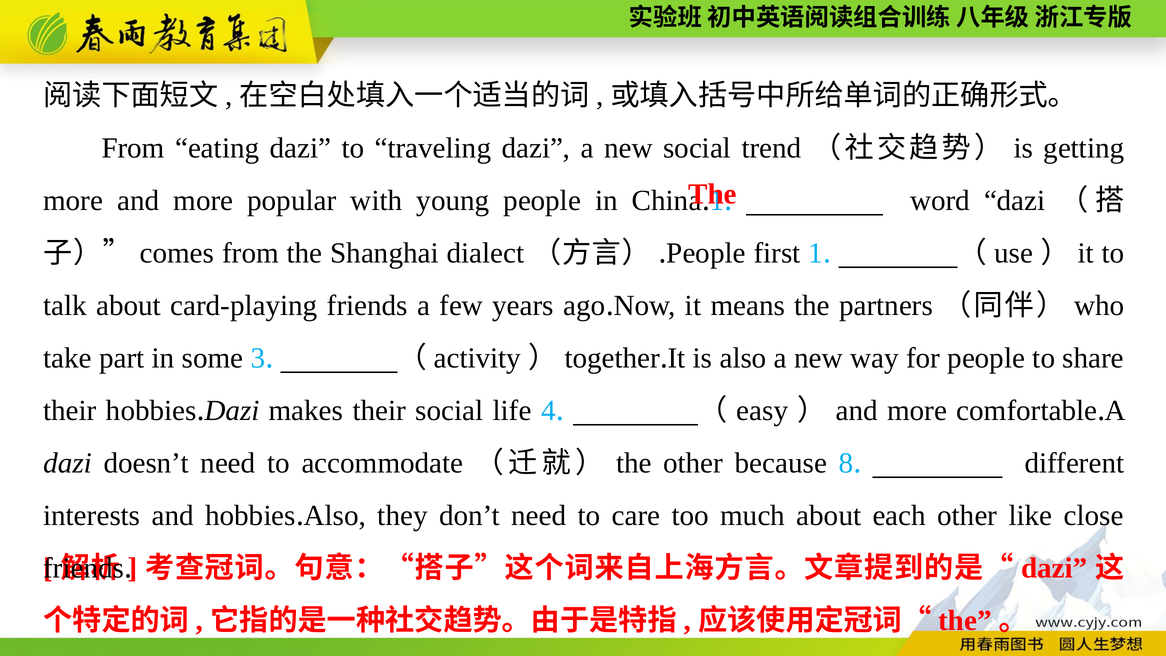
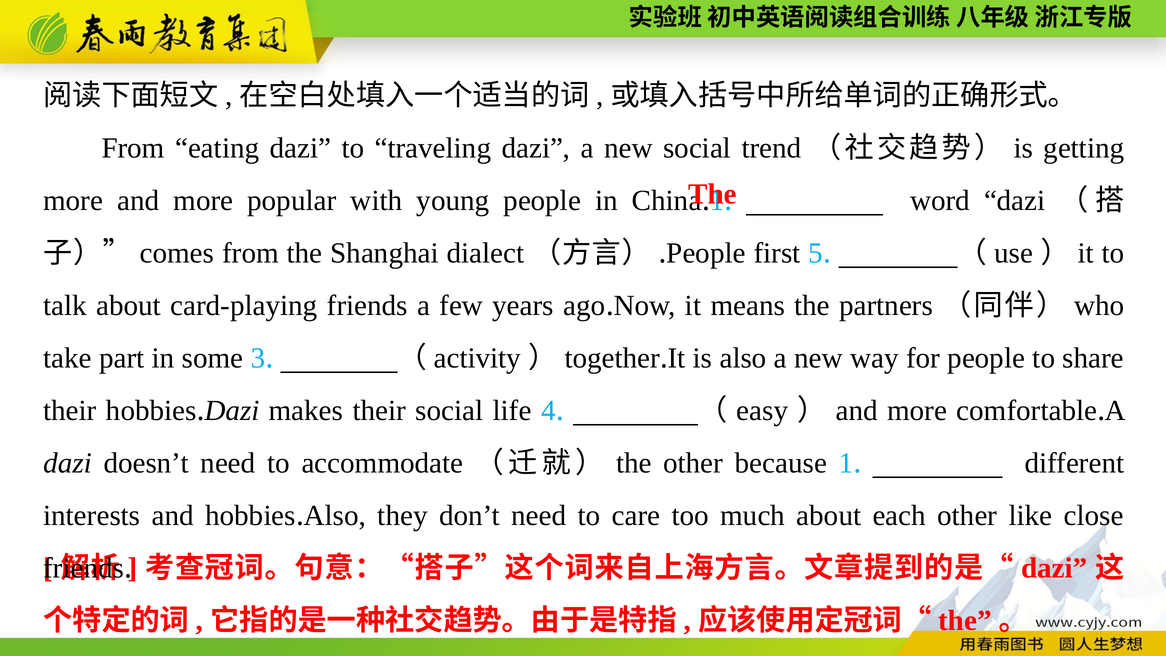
first 1: 1 -> 5
because 8: 8 -> 1
